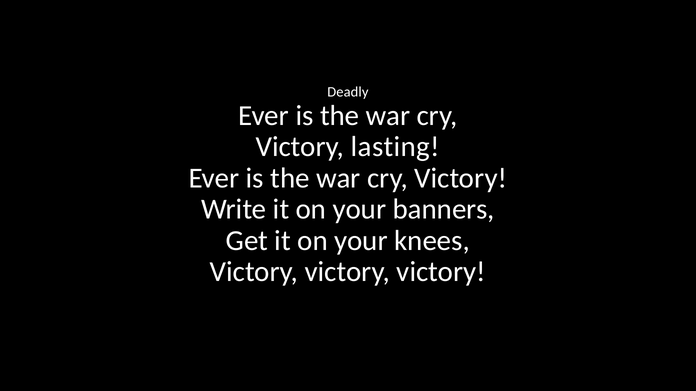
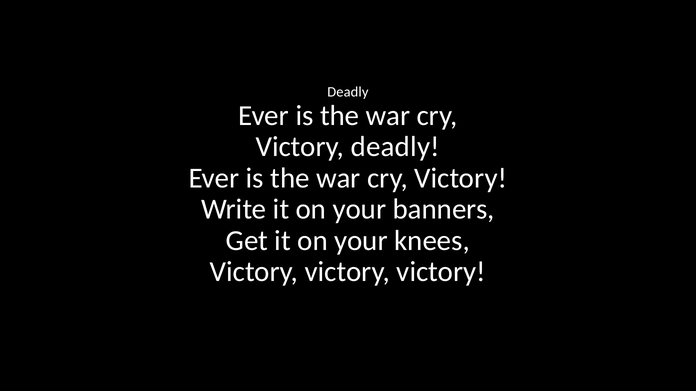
Victory lasting: lasting -> deadly
